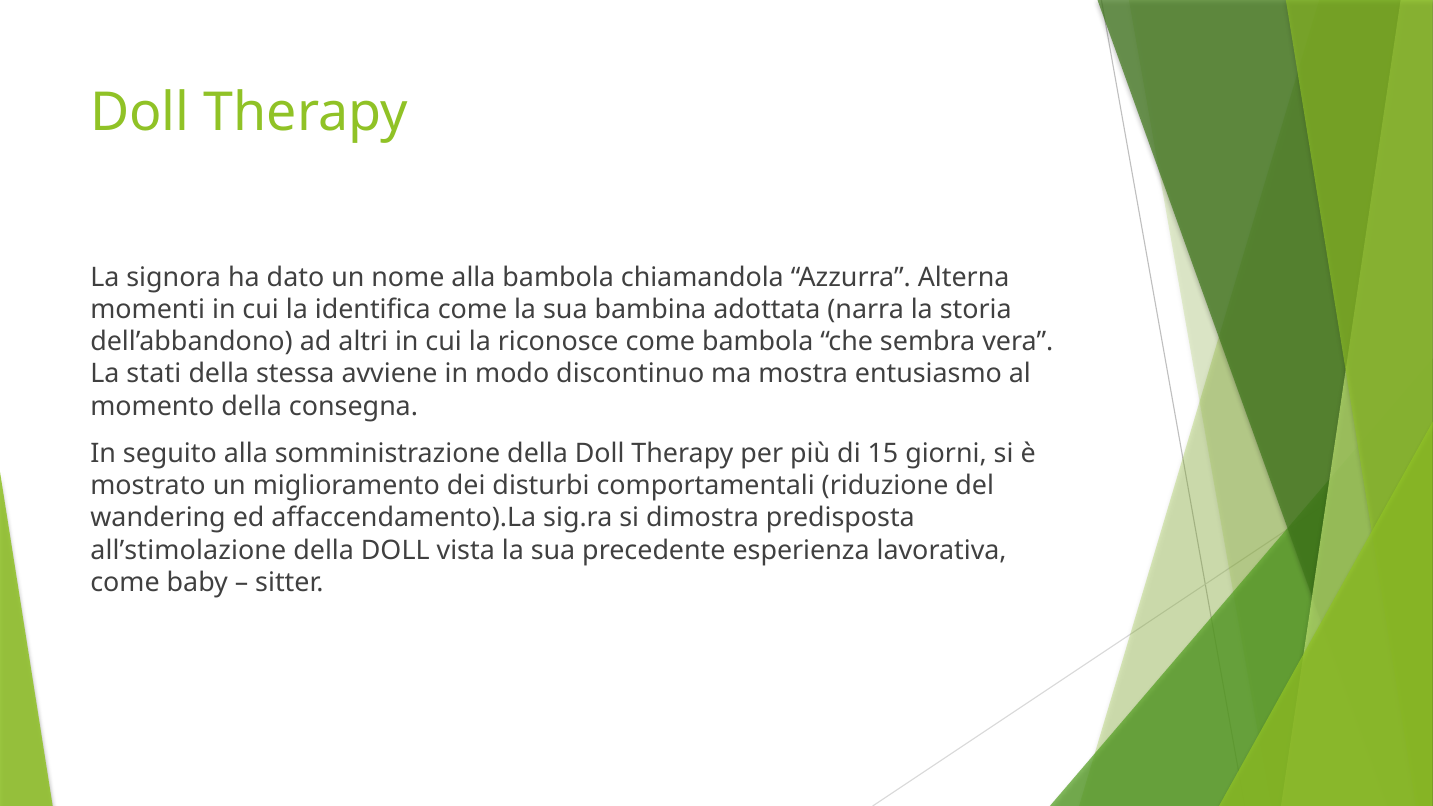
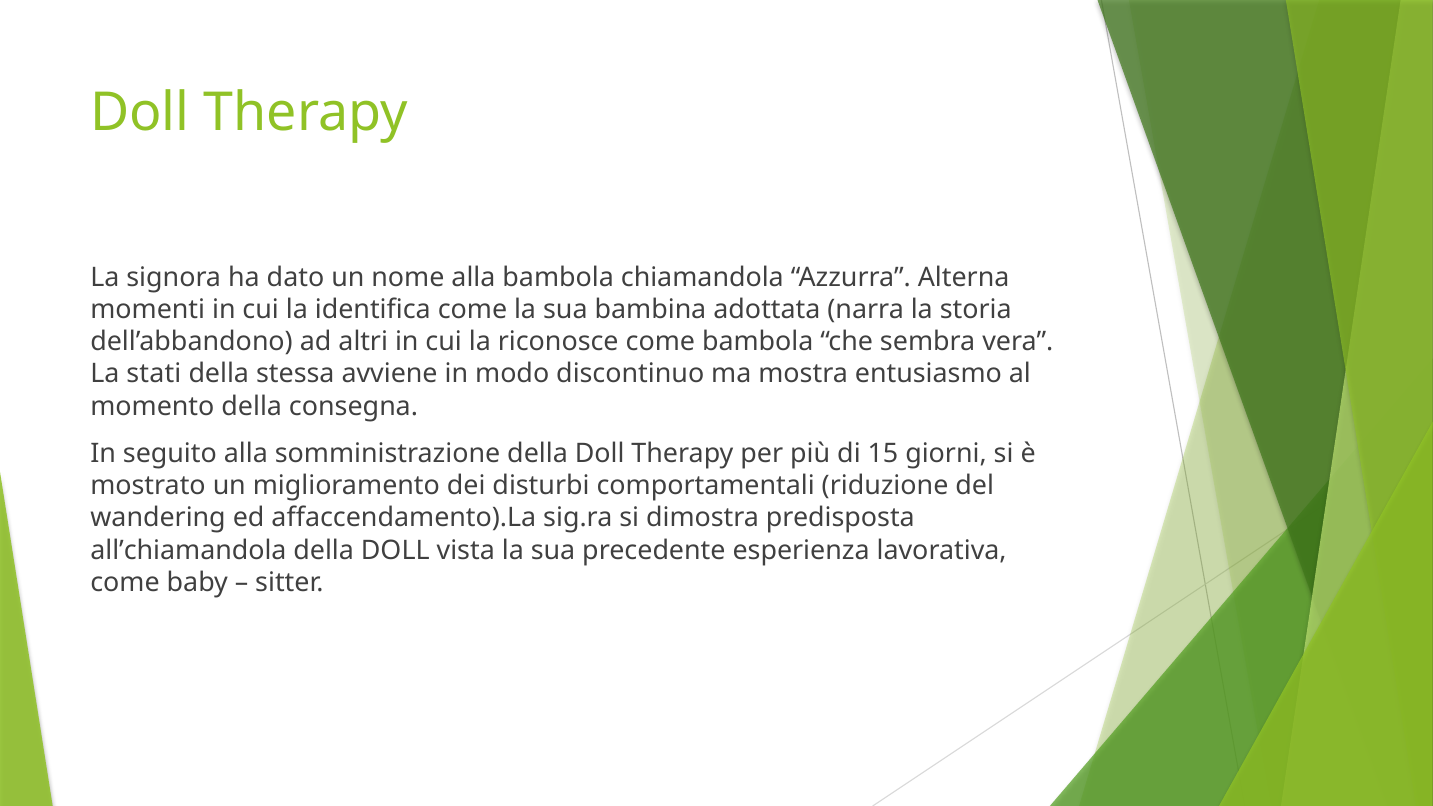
all’stimolazione: all’stimolazione -> all’chiamandola
